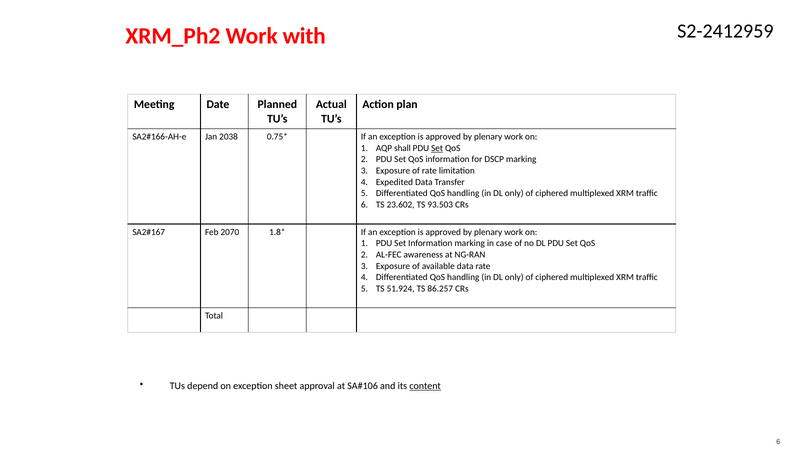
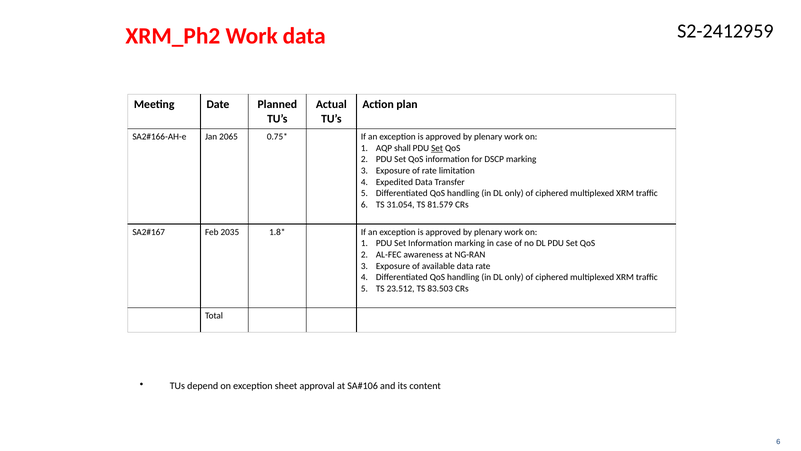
Work with: with -> data
2038: 2038 -> 2065
23.602: 23.602 -> 31.054
93.503: 93.503 -> 81.579
2070: 2070 -> 2035
51.924: 51.924 -> 23.512
86.257: 86.257 -> 83.503
content underline: present -> none
